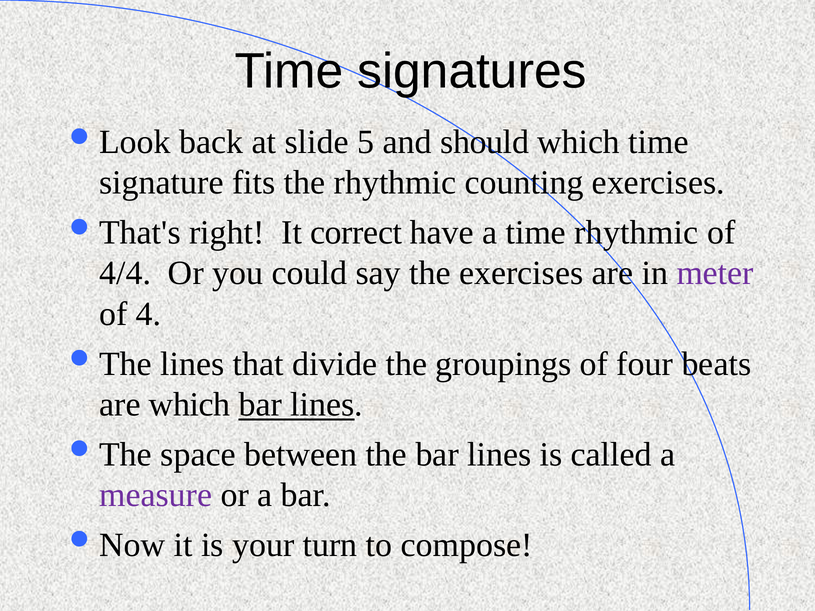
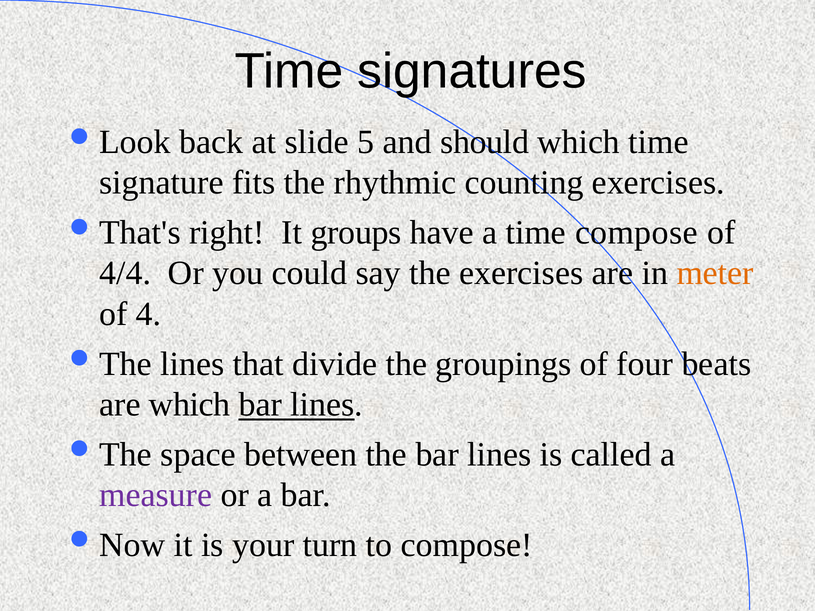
correct: correct -> groups
time rhythmic: rhythmic -> compose
meter colour: purple -> orange
